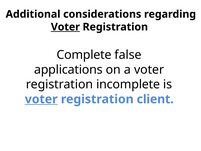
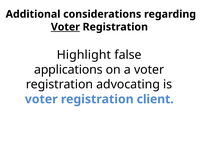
Complete: Complete -> Highlight
incomplete: incomplete -> advocating
voter at (41, 99) underline: present -> none
